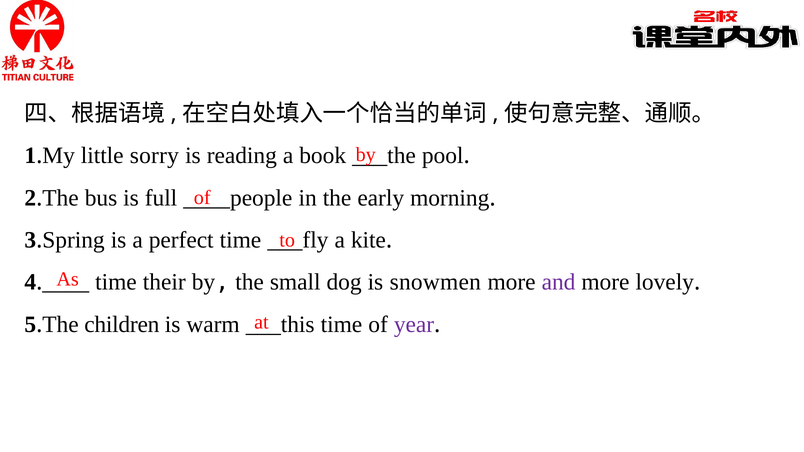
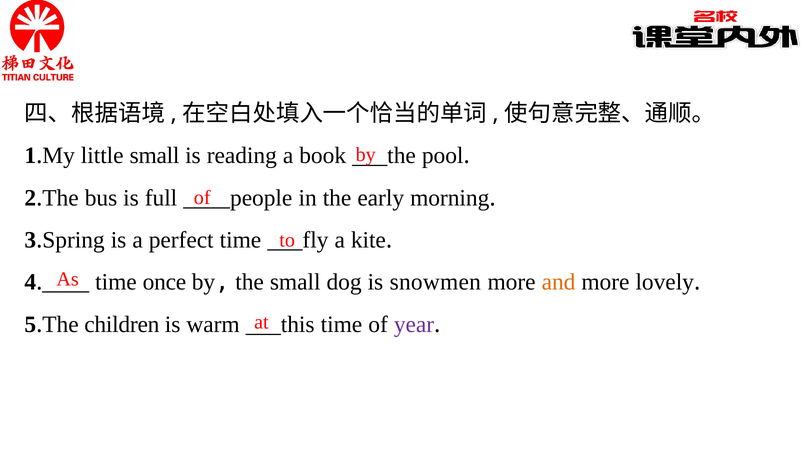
little sorry: sorry -> small
their: their -> once
and colour: purple -> orange
